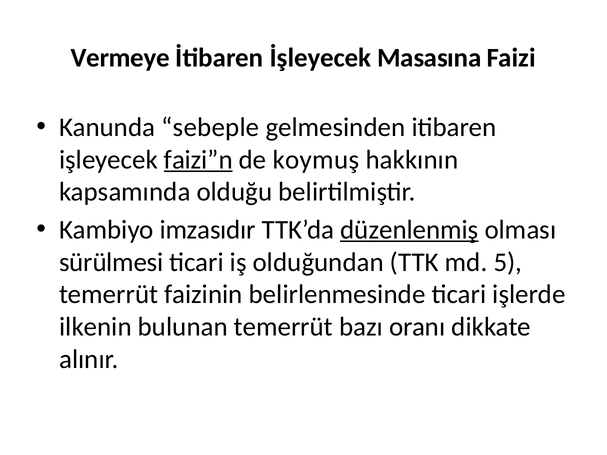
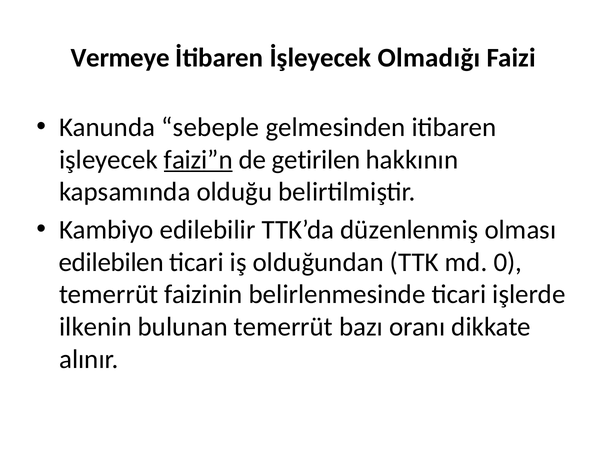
Masasına: Masasına -> Olmadığı
koymuş: koymuş -> getirilen
imzasıdır: imzasıdır -> edilebilir
düzenlenmiş underline: present -> none
sürülmesi: sürülmesi -> edilebilen
5: 5 -> 0
